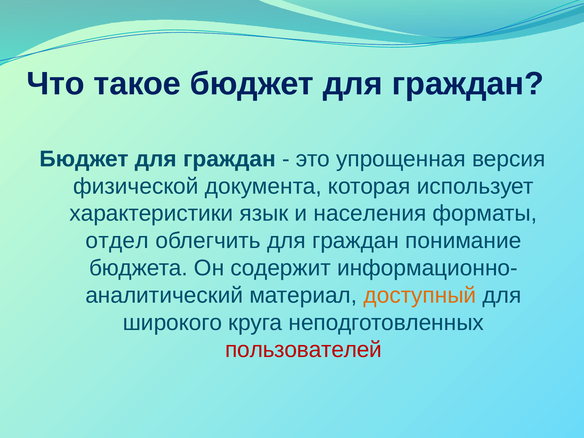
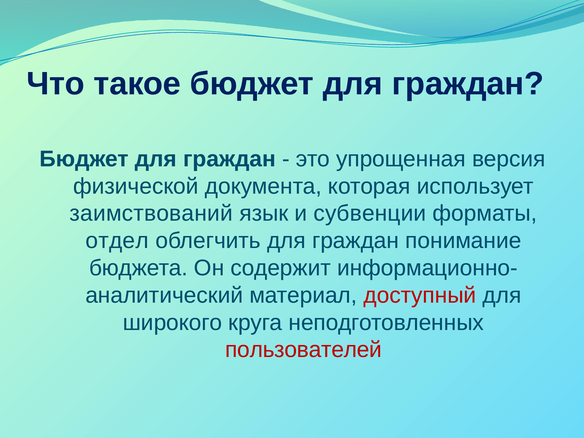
характеристики: характеристики -> заимствований
населения: населения -> субвенции
доступный colour: orange -> red
